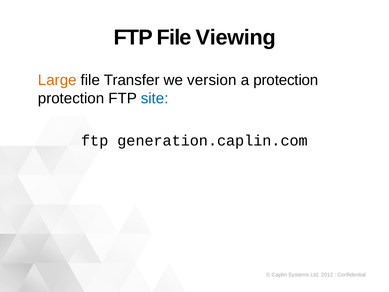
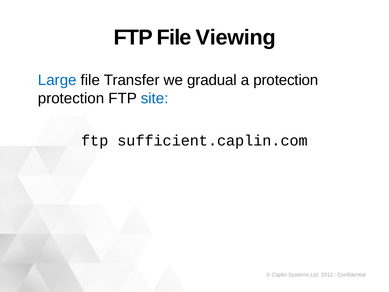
Large colour: orange -> blue
version: version -> gradual
generation.caplin.com: generation.caplin.com -> sufficient.caplin.com
